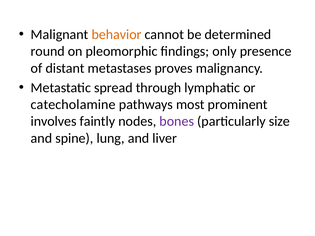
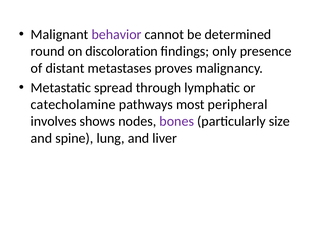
behavior colour: orange -> purple
pleomorphic: pleomorphic -> discoloration
prominent: prominent -> peripheral
faintly: faintly -> shows
